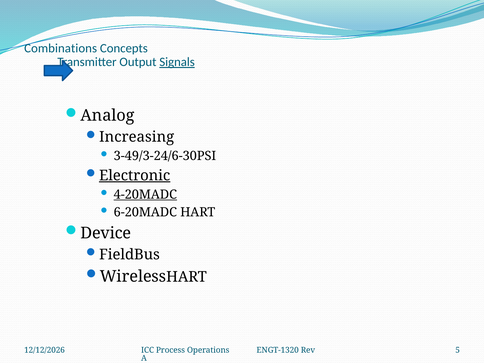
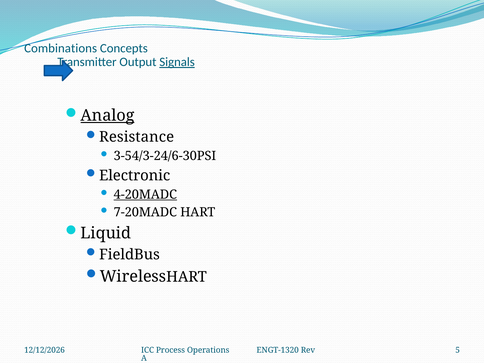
Analog underline: none -> present
Increasing: Increasing -> Resistance
3-49/3-24/6-30PSI: 3-49/3-24/6-30PSI -> 3-54/3-24/6-30PSI
Electronic underline: present -> none
6-20MADC: 6-20MADC -> 7-20MADC
Device: Device -> Liquid
